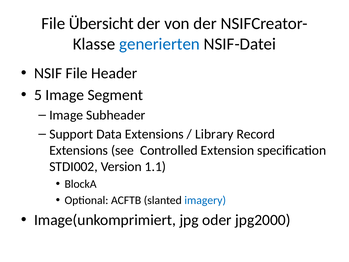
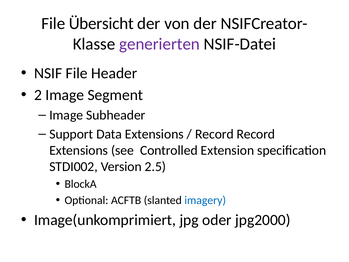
generierten colour: blue -> purple
5: 5 -> 2
Library at (214, 134): Library -> Record
1.1: 1.1 -> 2.5
